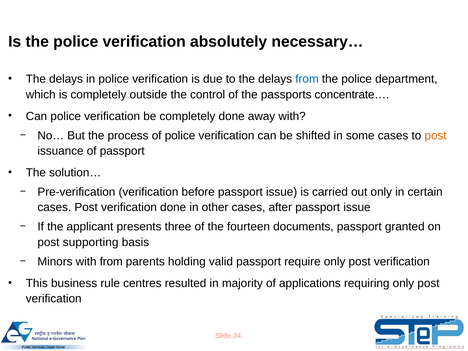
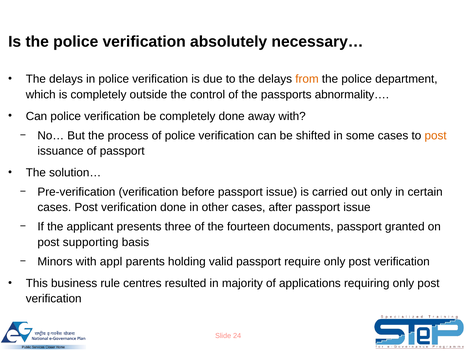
from at (307, 79) colour: blue -> orange
concentrate…: concentrate… -> abnormality…
with from: from -> appl
